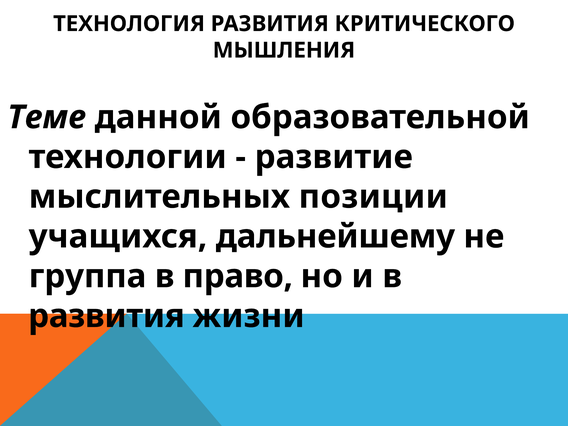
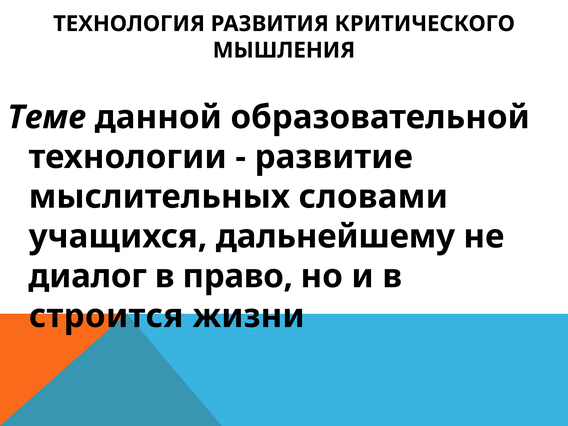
позиции: позиции -> словами
группа: группа -> диалог
развития at (106, 316): развития -> строится
